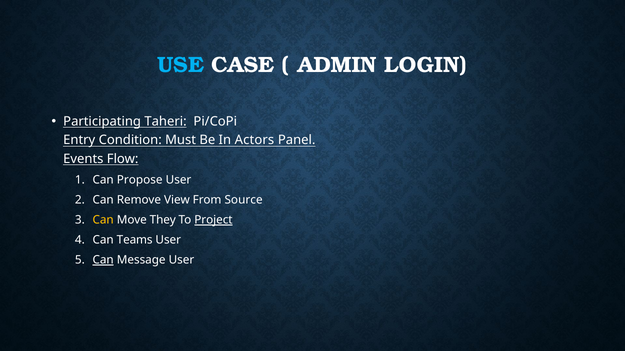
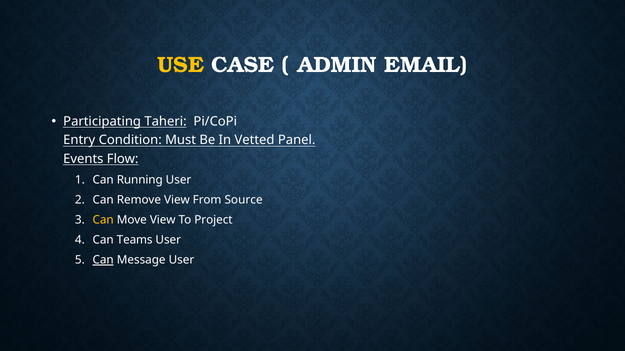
USE colour: light blue -> yellow
LOGIN: LOGIN -> EMAIL
Actors: Actors -> Vetted
Propose: Propose -> Running
Move They: They -> View
Project underline: present -> none
